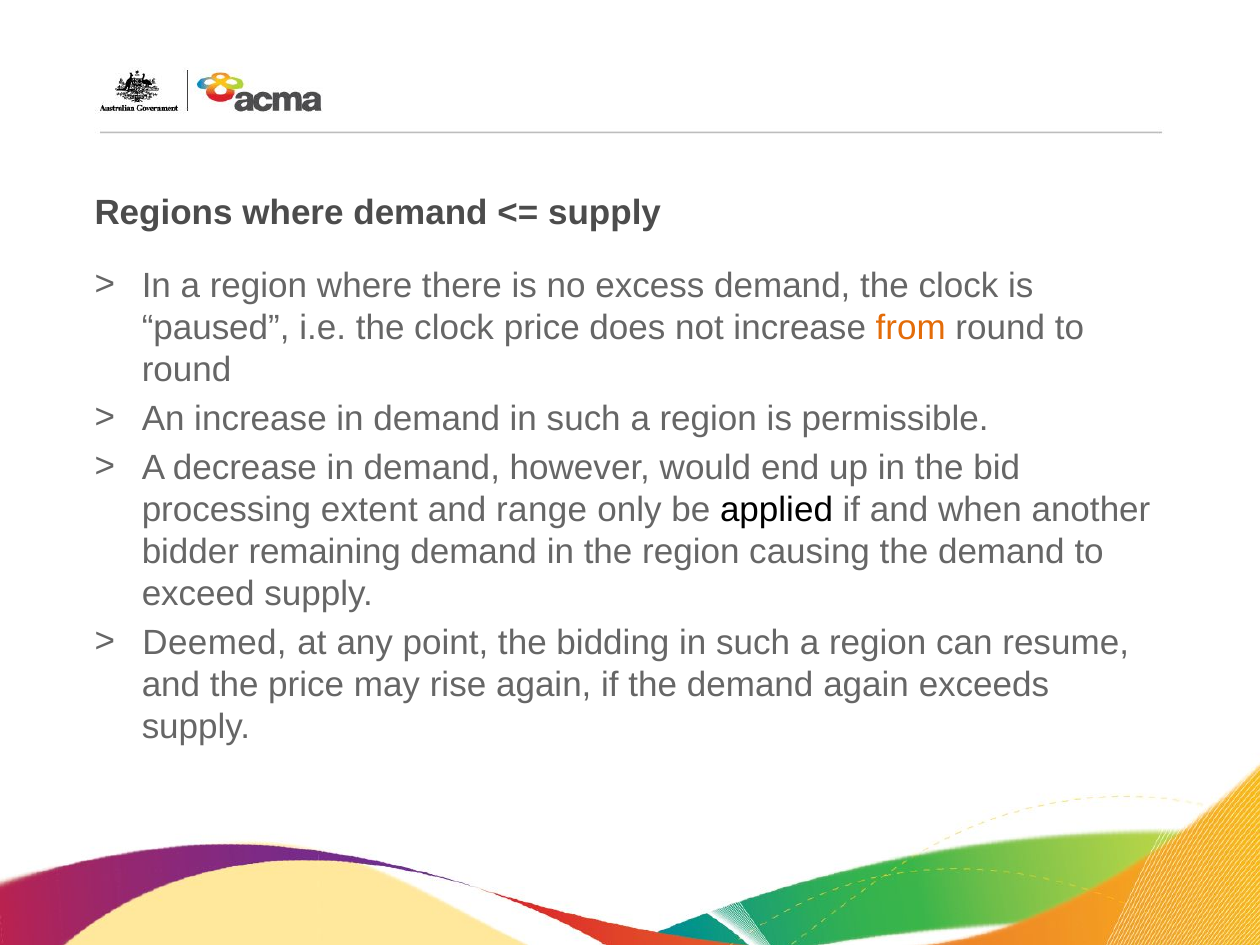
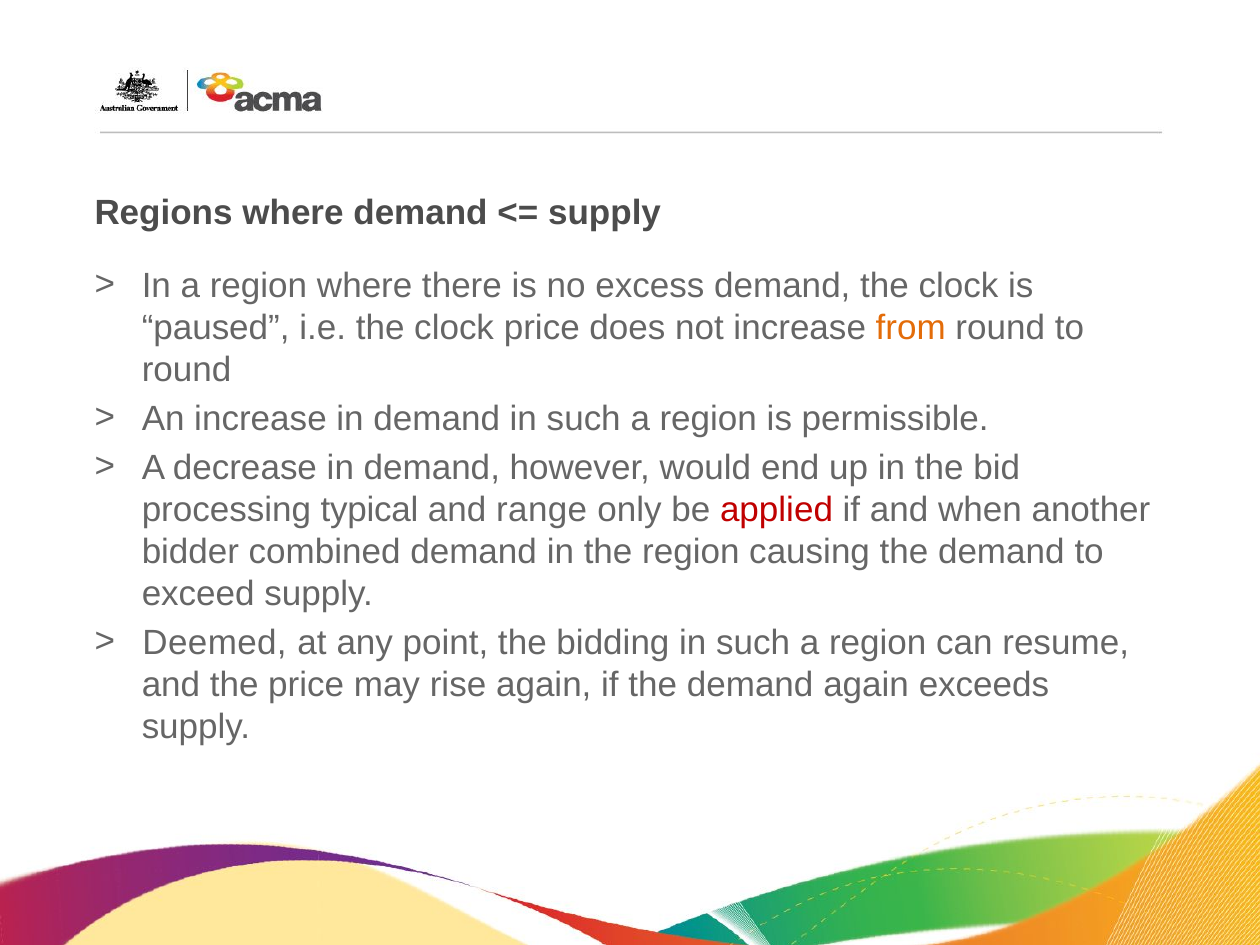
extent: extent -> typical
applied colour: black -> red
remaining: remaining -> combined
